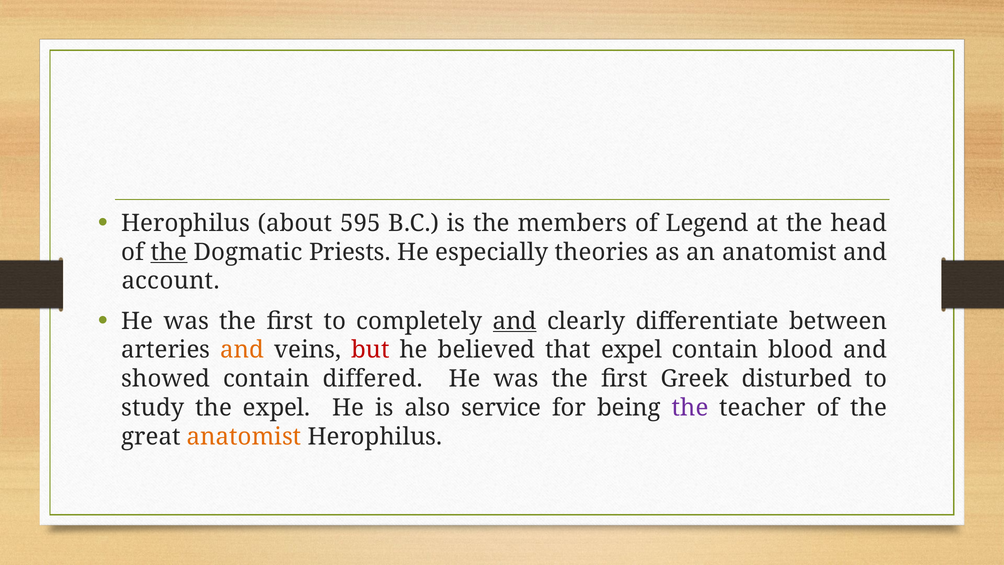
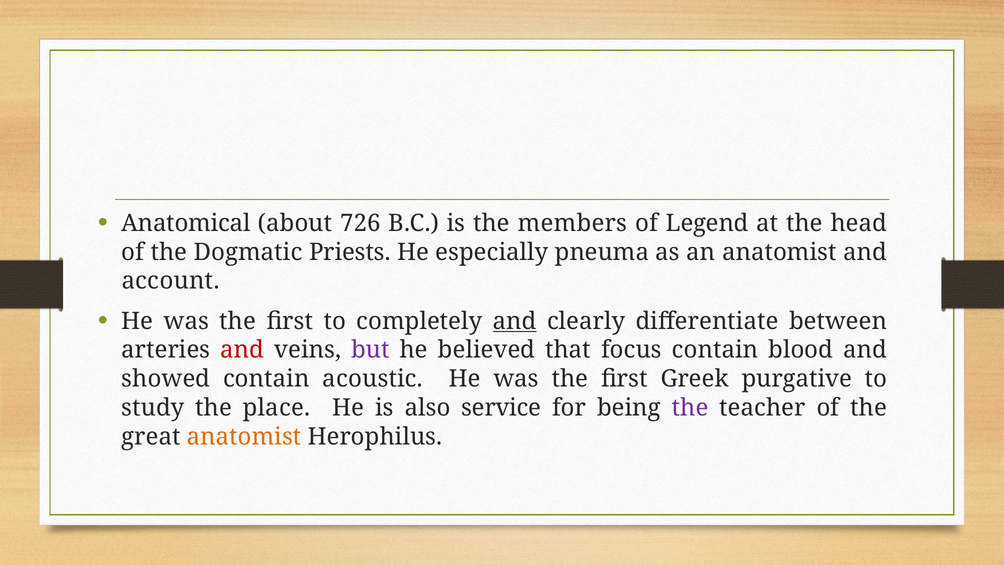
Herophilus at (186, 223): Herophilus -> Anatomical
595: 595 -> 726
the at (169, 252) underline: present -> none
theories: theories -> pneuma
and at (242, 350) colour: orange -> red
but colour: red -> purple
that expel: expel -> focus
differed: differed -> acoustic
disturbed: disturbed -> purgative
the expel: expel -> place
